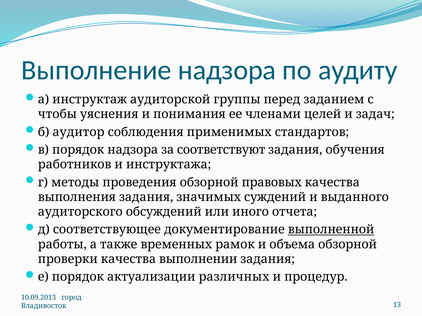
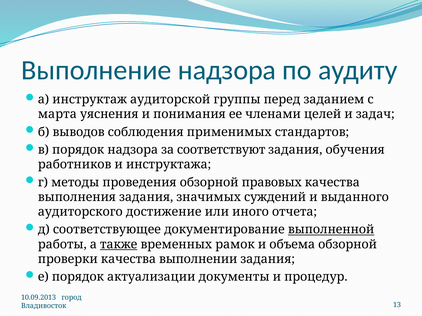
чтобы: чтобы -> марта
аудитор: аудитор -> выводов
обсуждений: обсуждений -> достижение
также underline: none -> present
различных: различных -> документы
